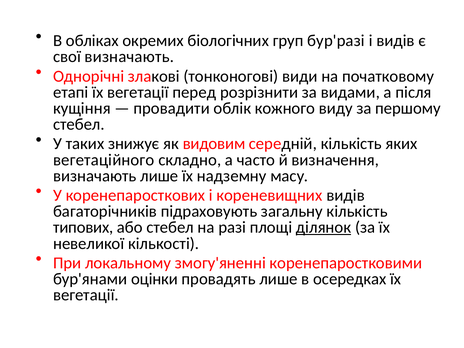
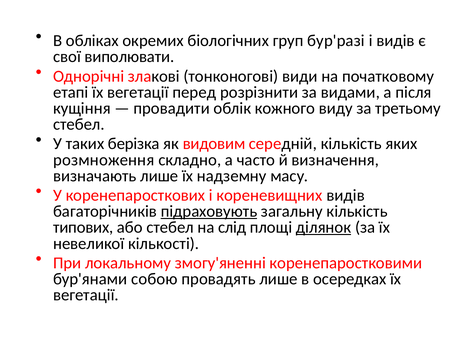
свої визначають: визначають -> виполювати
першому: першому -> третьому
знижує: знижує -> берізка
вегетаційного: вегетаційного -> розмноження
підраховують underline: none -> present
разі: разі -> слід
оцінки: оцінки -> собою
